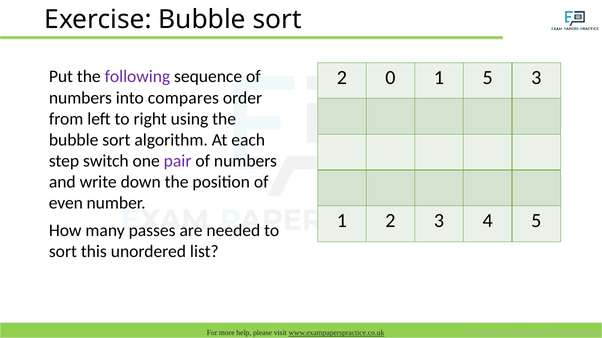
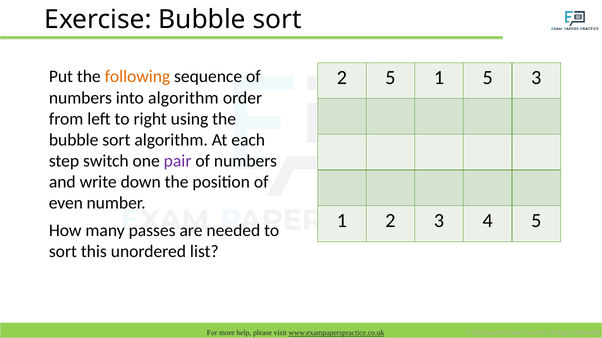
2 0: 0 -> 5
following colour: purple -> orange
into compares: compares -> algorithm
